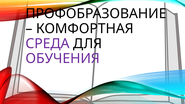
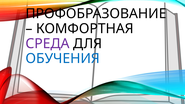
ОБУЧЕНИЯ colour: purple -> blue
